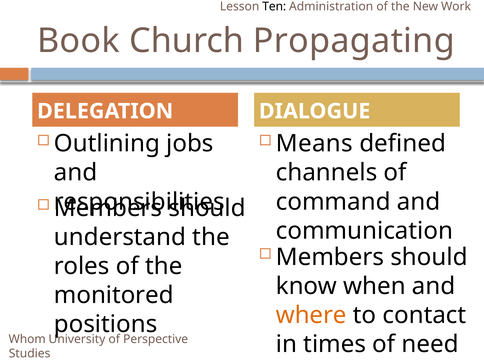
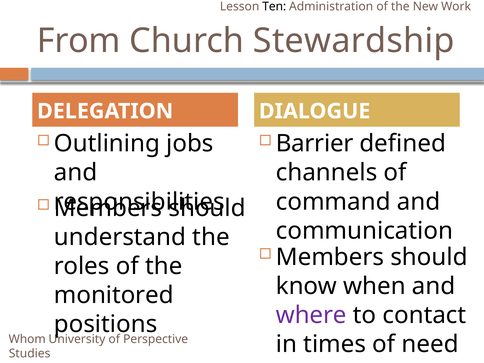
Book: Book -> From
Propagating: Propagating -> Stewardship
Means: Means -> Barrier
where colour: orange -> purple
